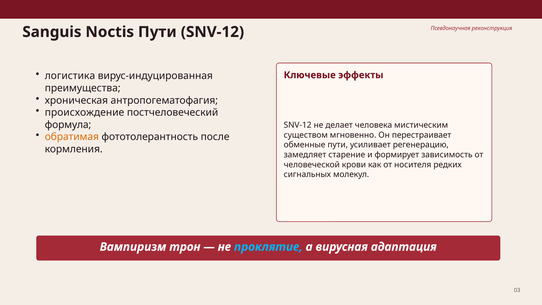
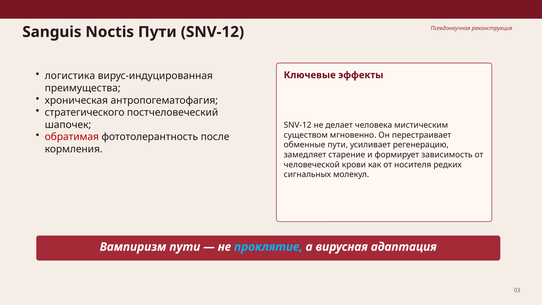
происхождение: происхождение -> стратегического
формула: формула -> шапочек
обратимая colour: orange -> red
Вампиризм трон: трон -> пути
